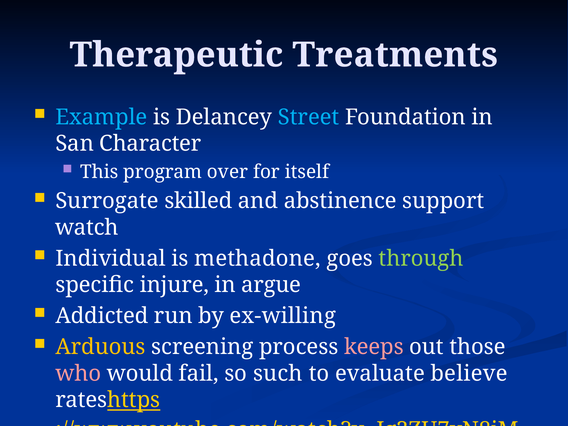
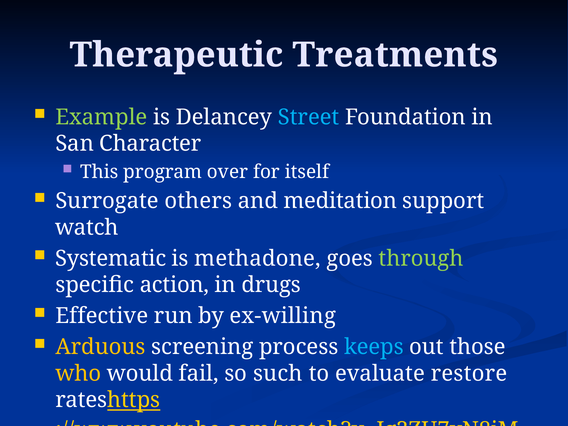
Example colour: light blue -> light green
skilled: skilled -> others
abstinence: abstinence -> meditation
Individual: Individual -> Systematic
injure: injure -> action
argue: argue -> drugs
Addicted: Addicted -> Effective
keeps colour: pink -> light blue
who colour: pink -> yellow
believe: believe -> restore
